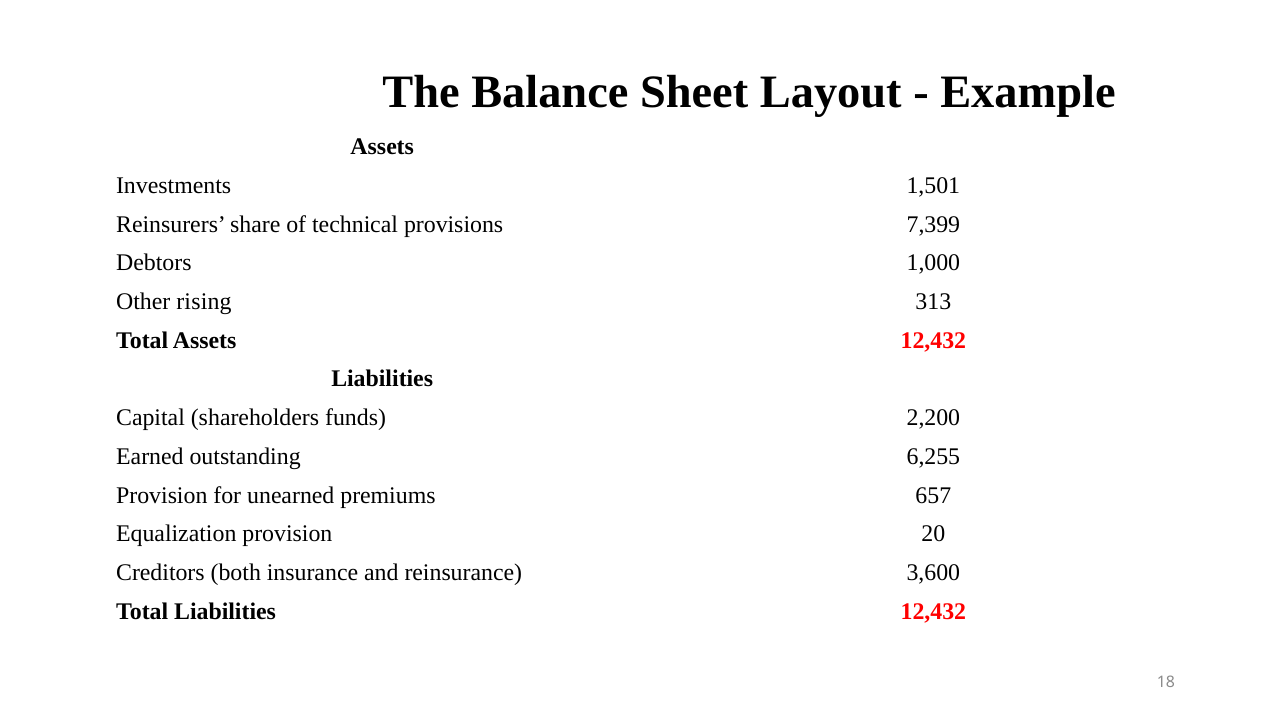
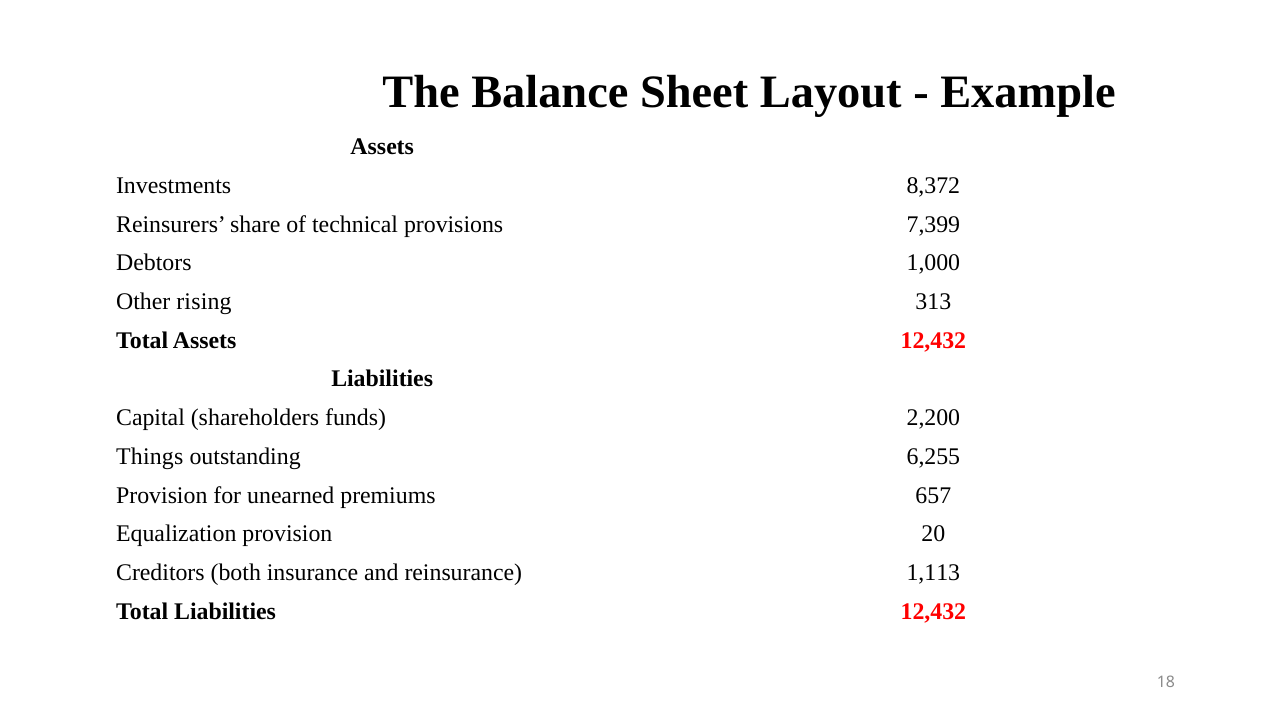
1,501: 1,501 -> 8,372
Earned: Earned -> Things
3,600: 3,600 -> 1,113
